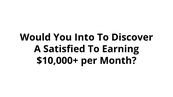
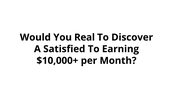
Into: Into -> Real
